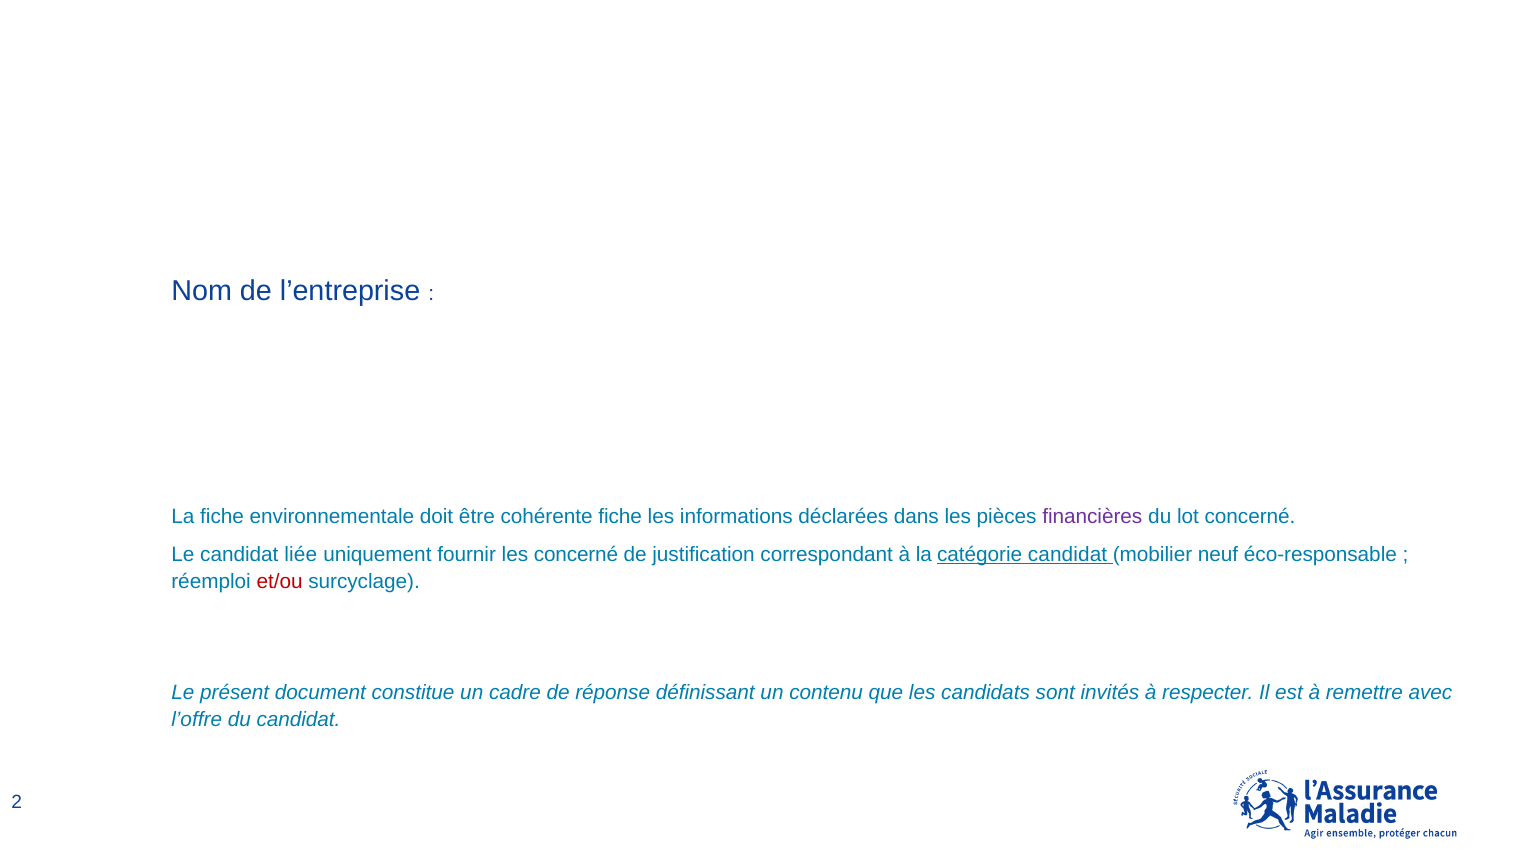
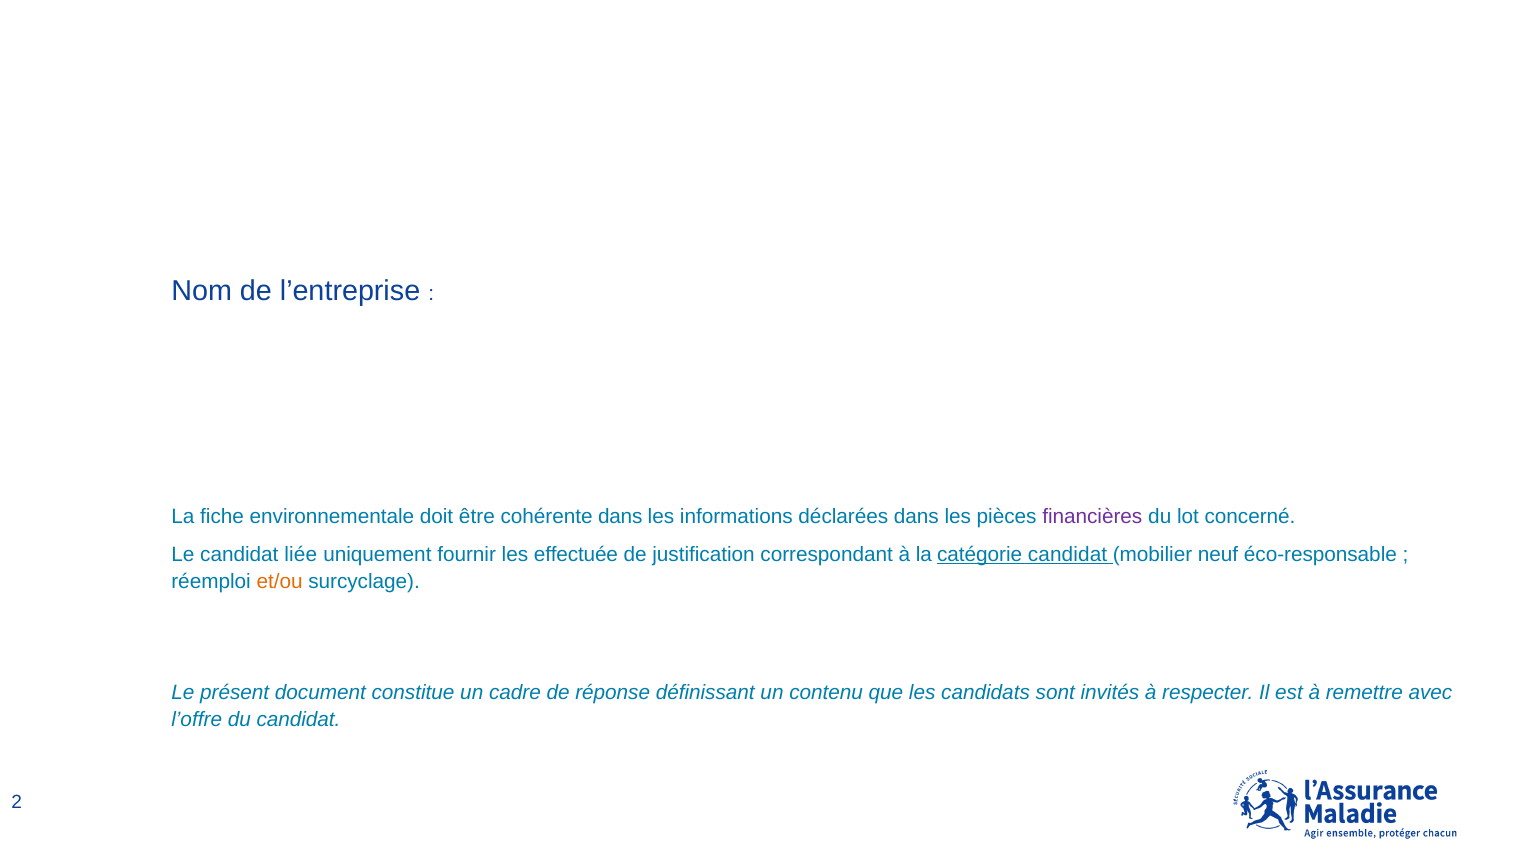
cohérente fiche: fiche -> dans
les concerné: concerné -> effectuée
et/ou colour: red -> orange
